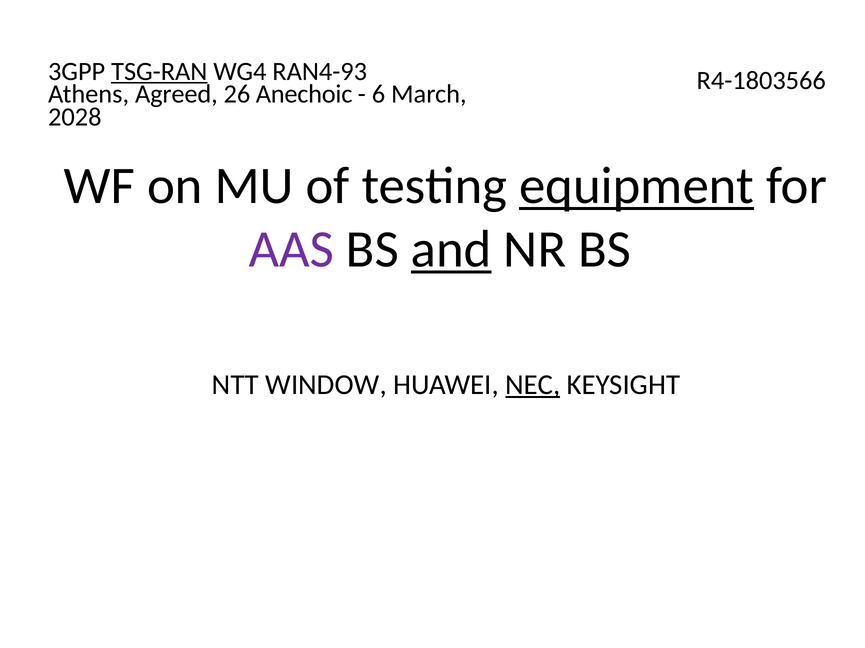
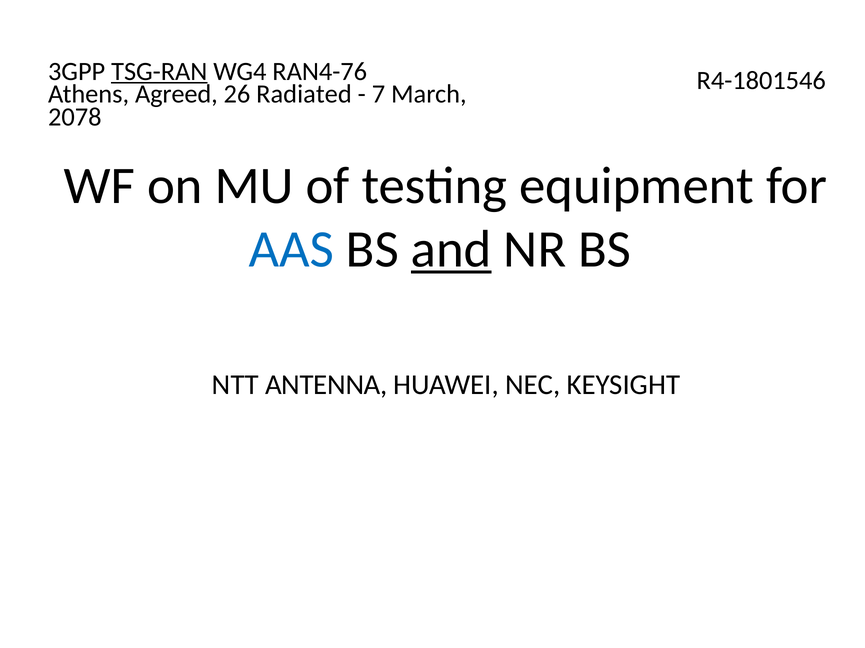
RAN4-93: RAN4-93 -> RAN4-76
R4-1803566: R4-1803566 -> R4-1801546
Anechoic: Anechoic -> Radiated
6: 6 -> 7
2028: 2028 -> 2078
equipment underline: present -> none
AAS colour: purple -> blue
WINDOW: WINDOW -> ANTENNA
NEC underline: present -> none
